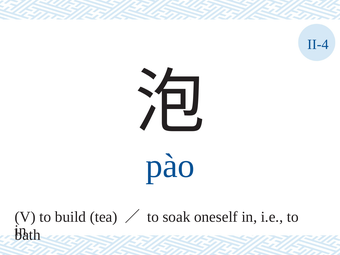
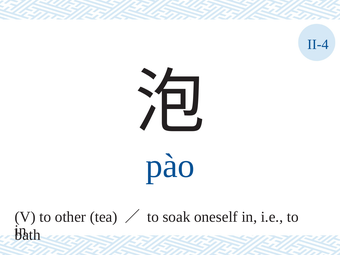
build: build -> other
